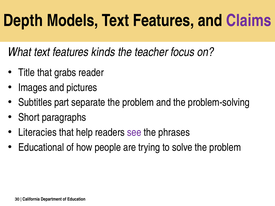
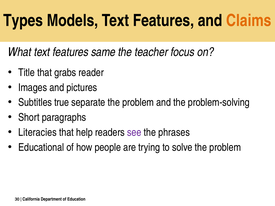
Depth: Depth -> Types
Claims colour: purple -> orange
kinds: kinds -> same
part: part -> true
